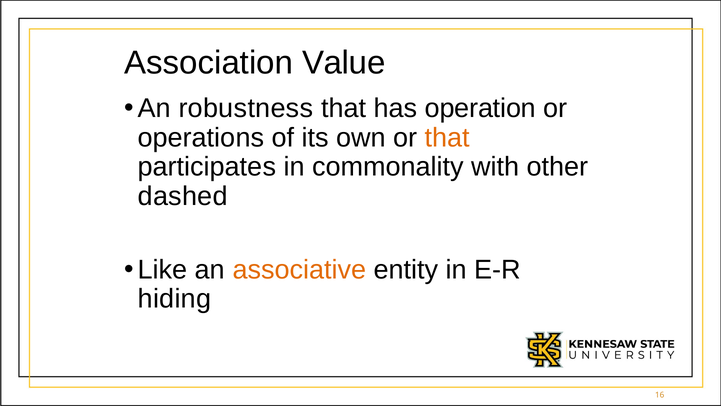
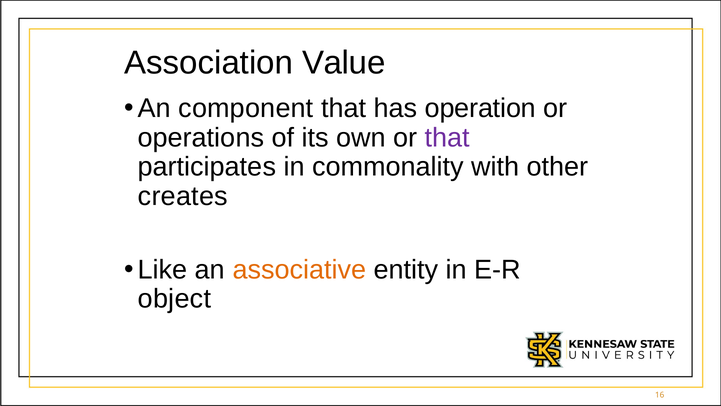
robustness: robustness -> component
that at (447, 137) colour: orange -> purple
dashed: dashed -> creates
hiding: hiding -> object
